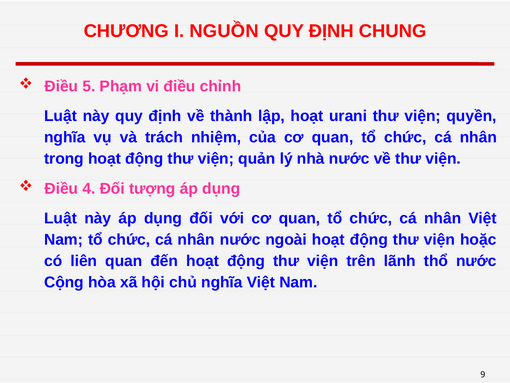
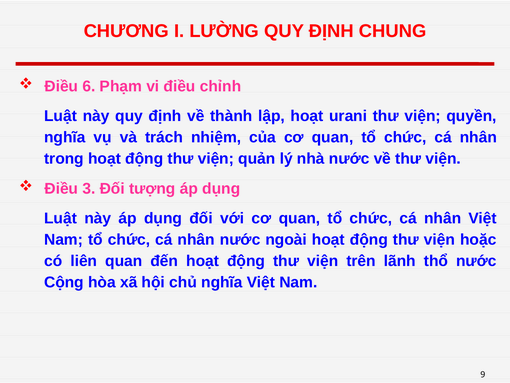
NGUỒN: NGUỒN -> LƯỜNG
5: 5 -> 6
4: 4 -> 3
